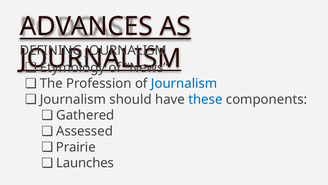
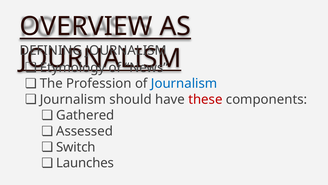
ADVANCES: ADVANCES -> OVERVIEW
these colour: blue -> red
Prairie: Prairie -> Switch
